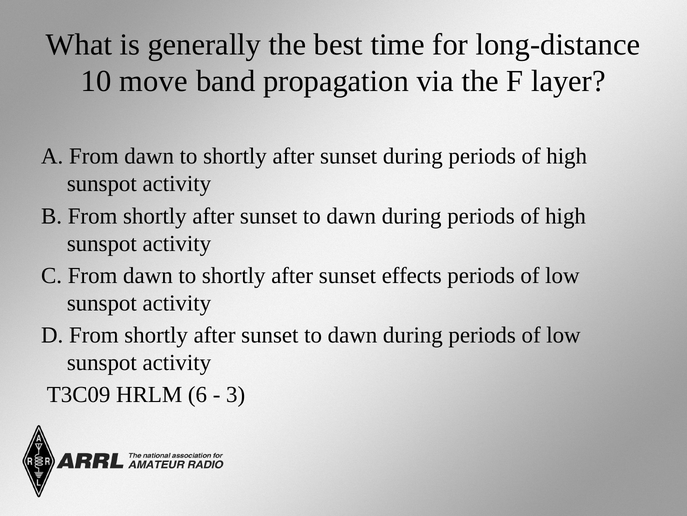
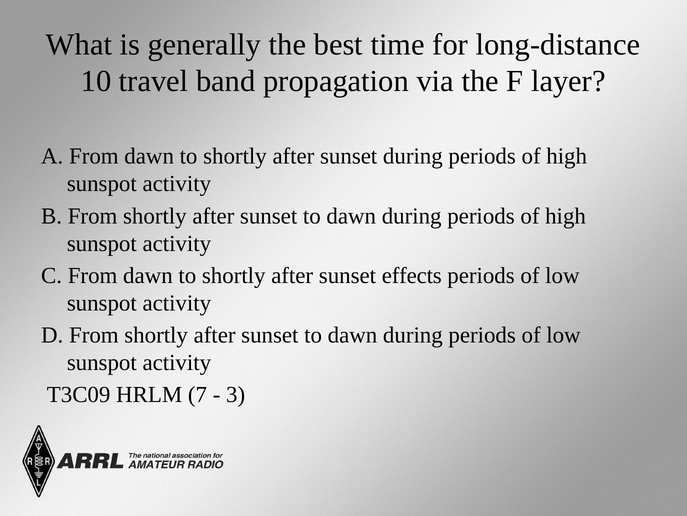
move: move -> travel
6: 6 -> 7
